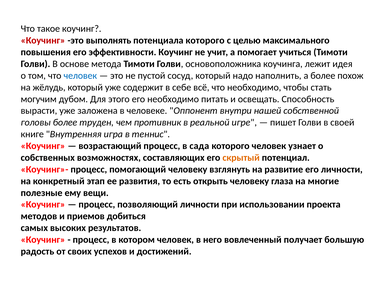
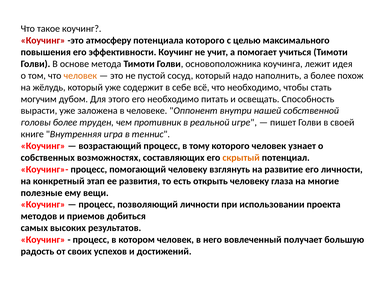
выполнять: выполнять -> атмосферу
человек at (80, 75) colour: blue -> orange
сада: сада -> тому
